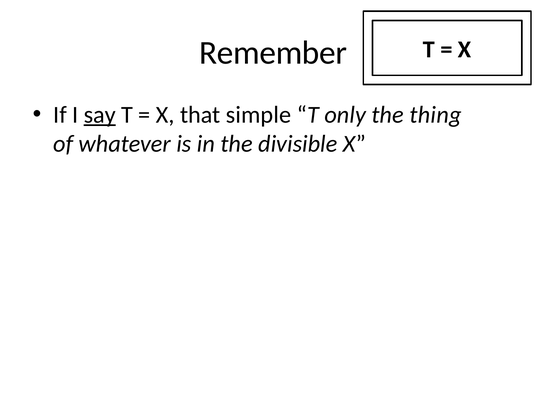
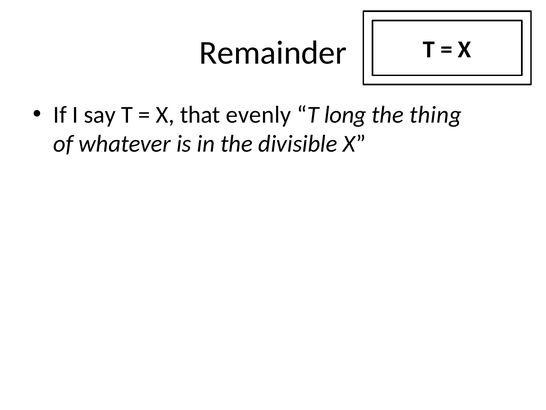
Remember: Remember -> Remainder
say underline: present -> none
simple: simple -> evenly
only: only -> long
